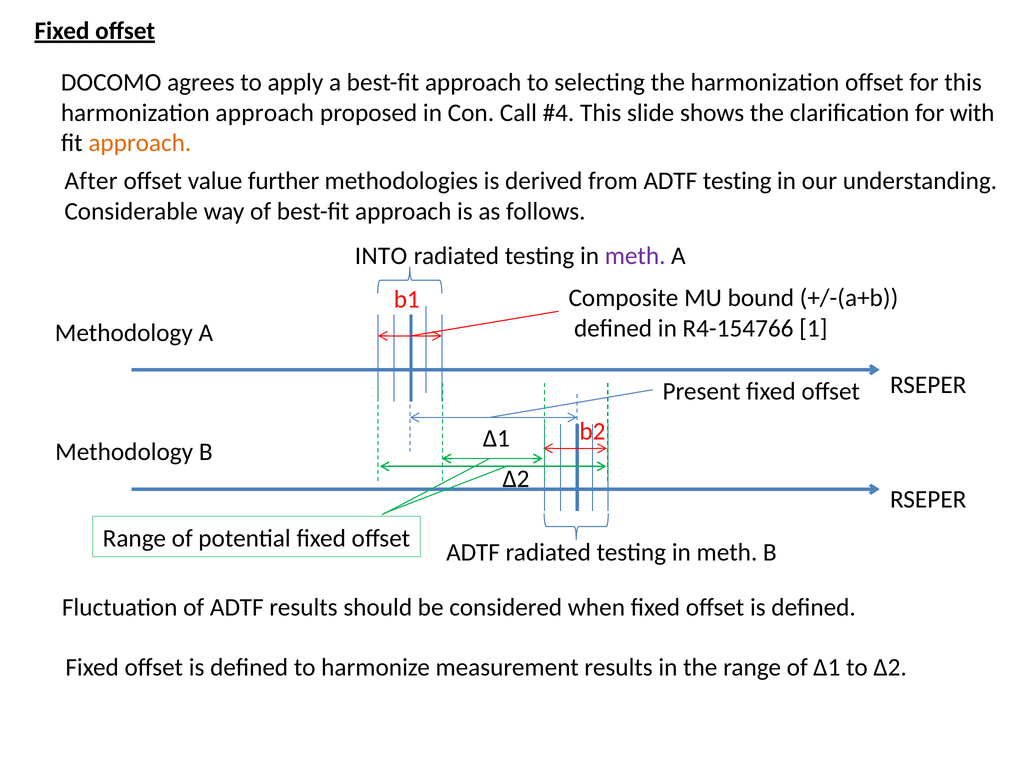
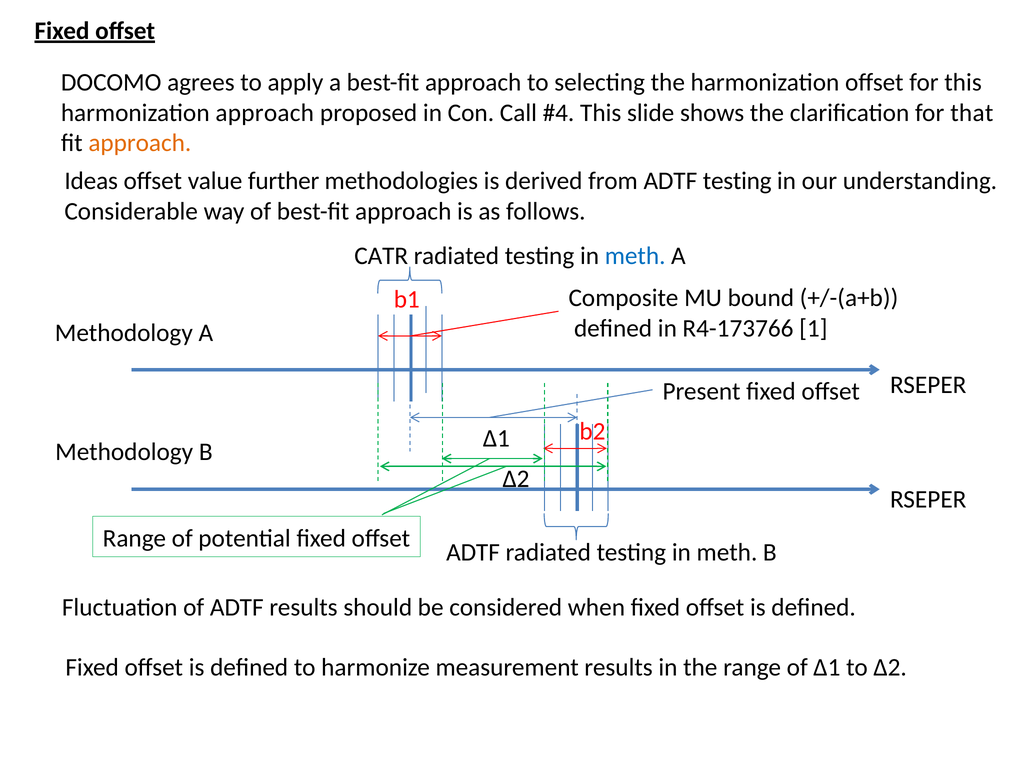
with: with -> that
After: After -> Ideas
INTO: INTO -> CATR
meth at (635, 256) colour: purple -> blue
R4-154766: R4-154766 -> R4-173766
